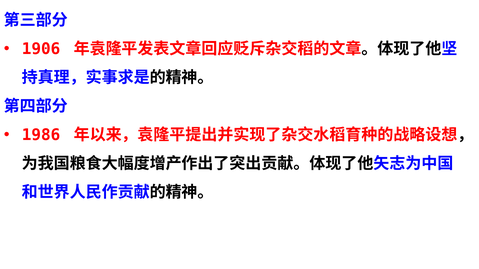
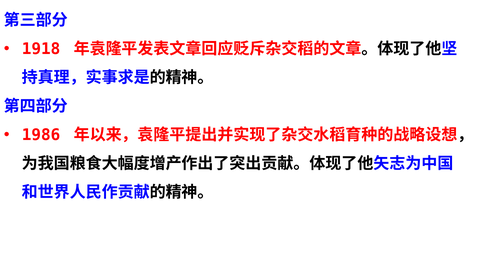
1906: 1906 -> 1918
